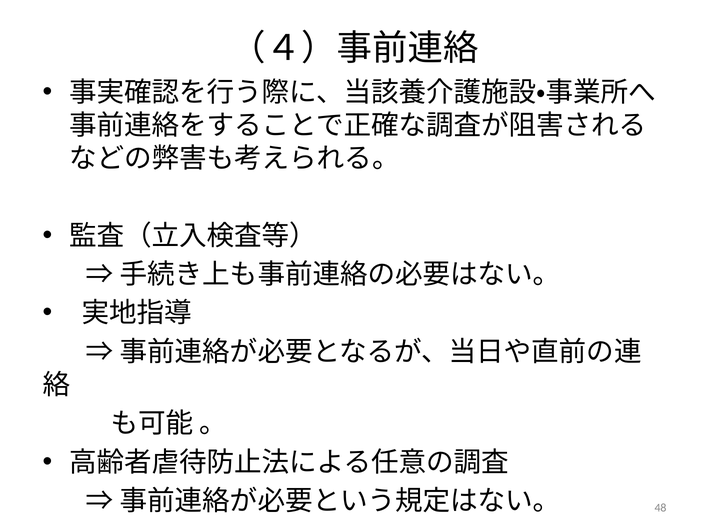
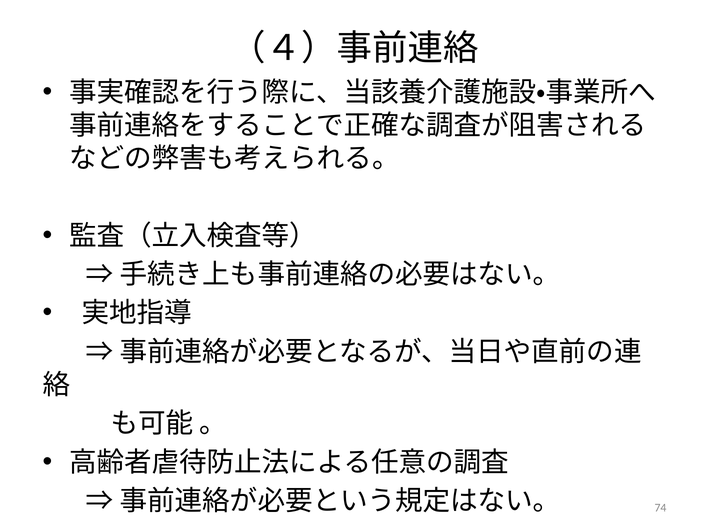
48: 48 -> 74
